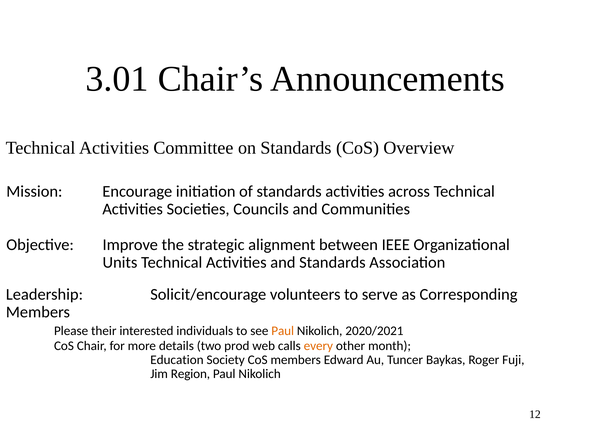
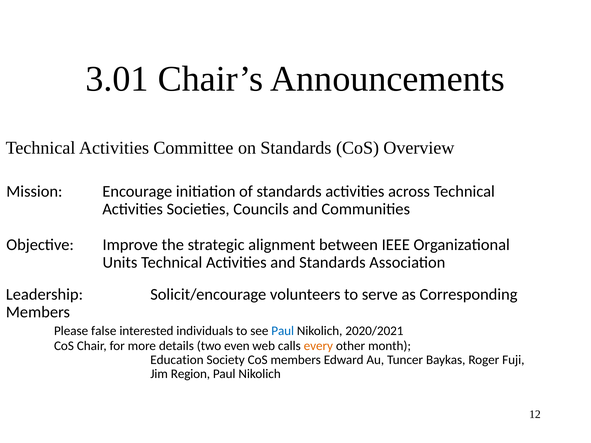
their: their -> false
Paul at (283, 331) colour: orange -> blue
prod: prod -> even
